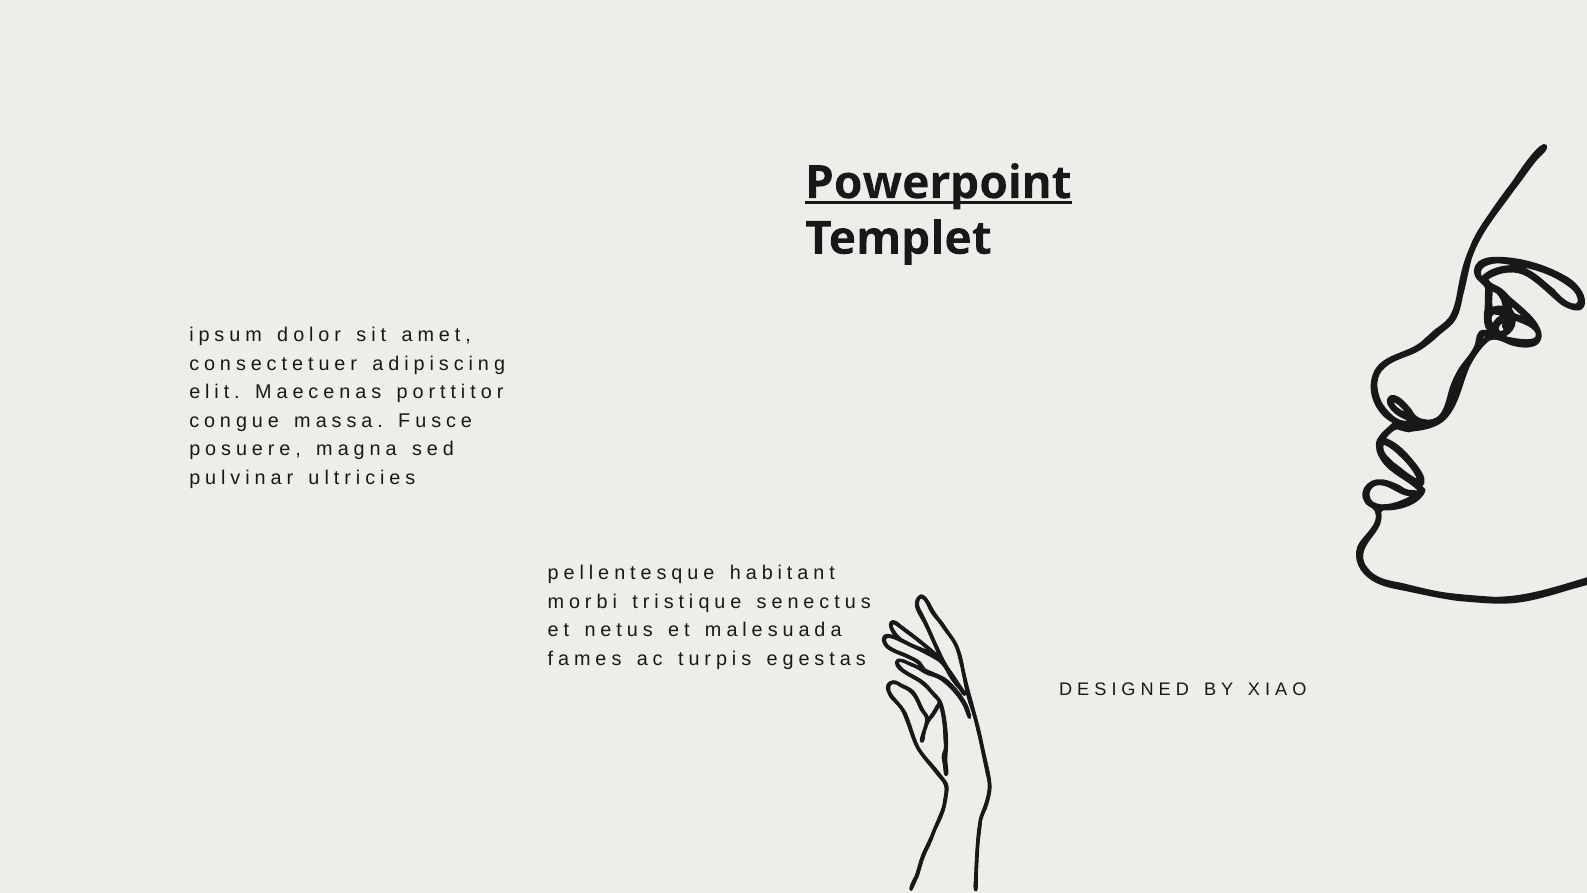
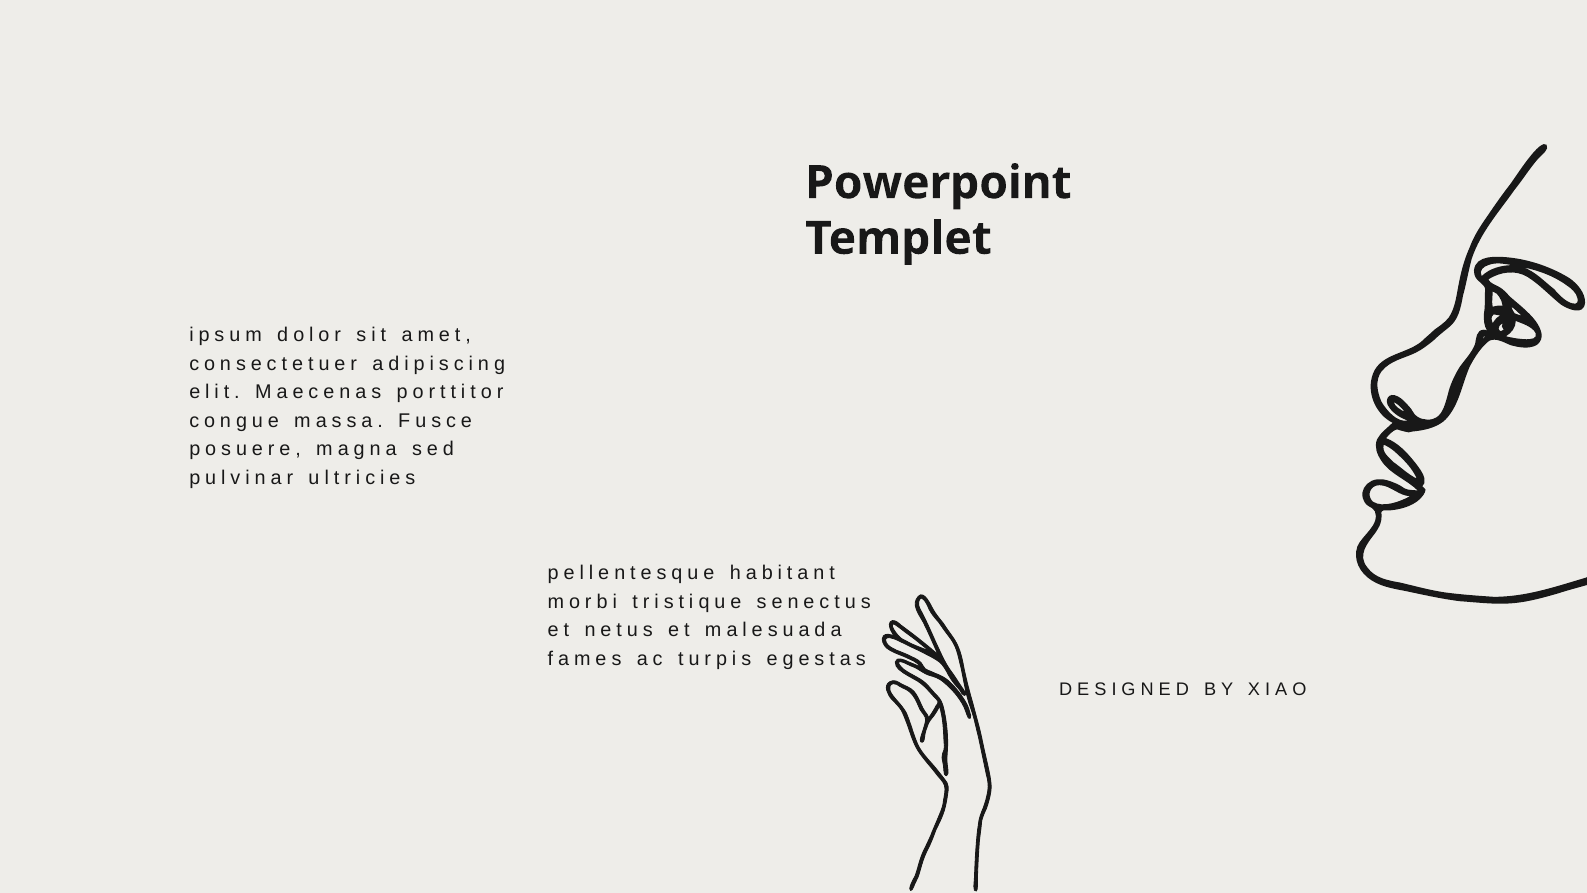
Powerpoint underline: present -> none
